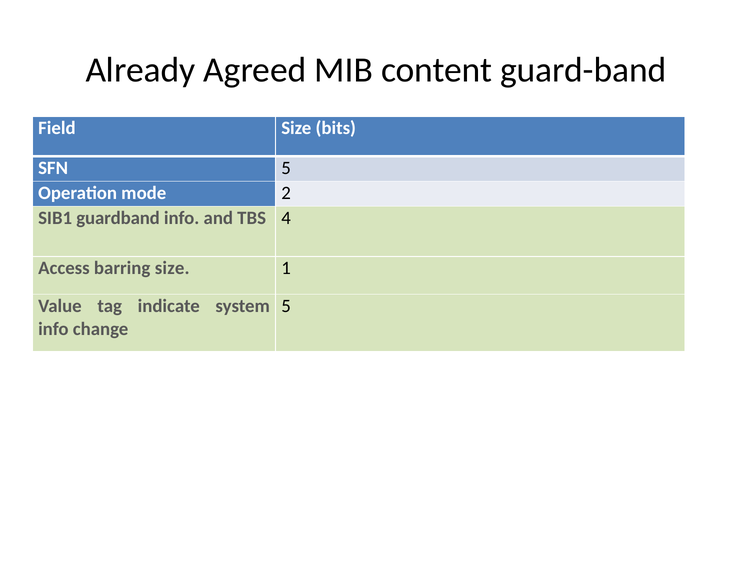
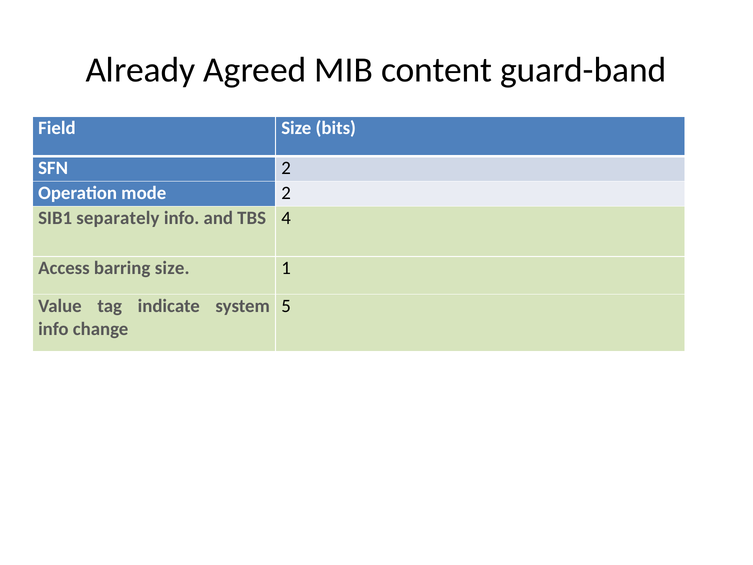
SFN 5: 5 -> 2
guardband: guardband -> separately
